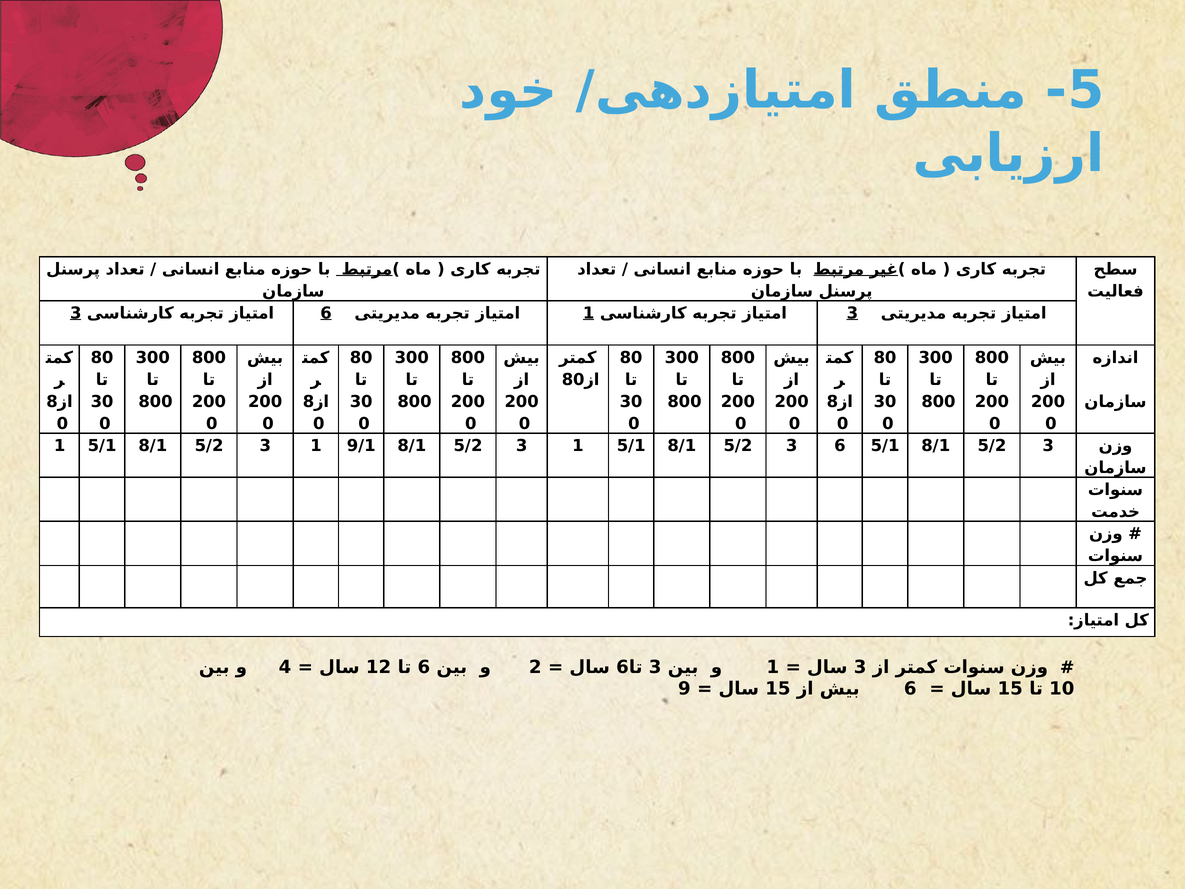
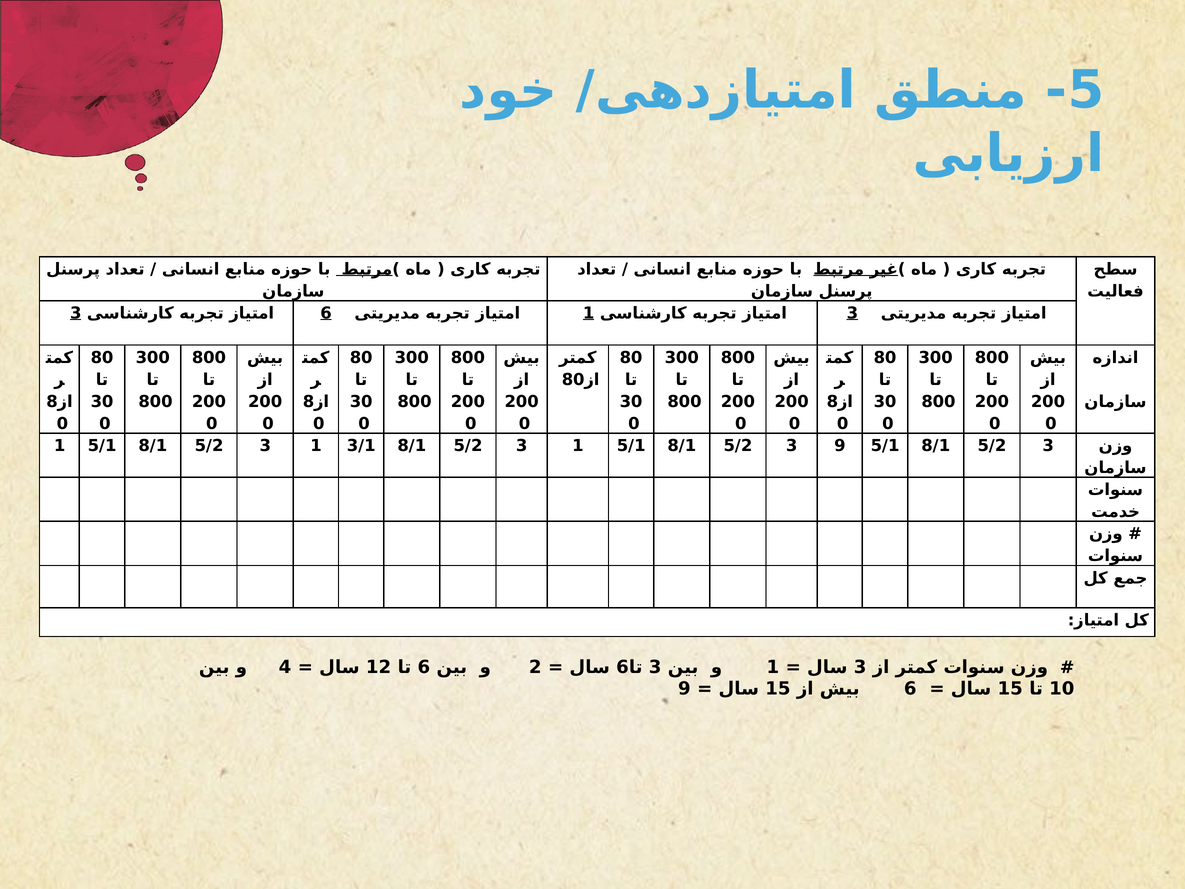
9/1: 9/1 -> 3/1
3 6: 6 -> 9
